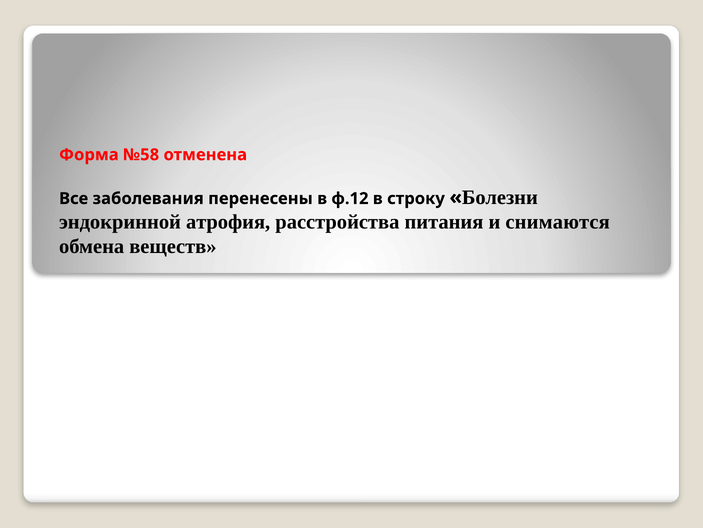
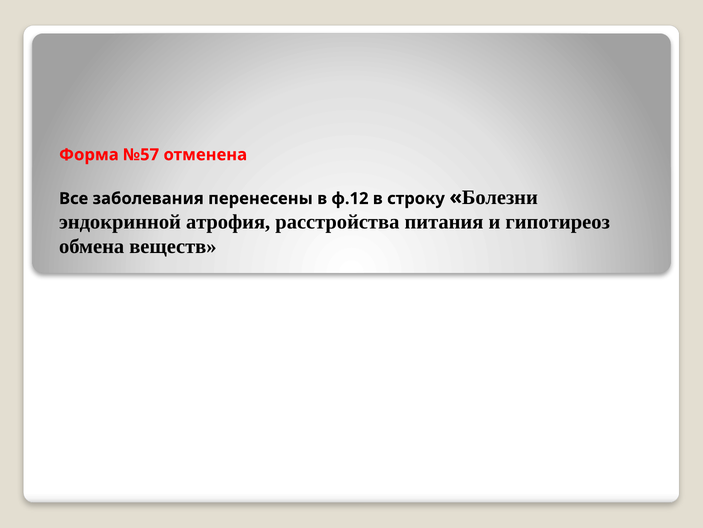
№58: №58 -> №57
снимаются: снимаются -> гипотиреоз
